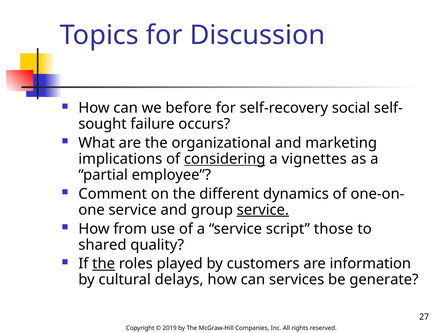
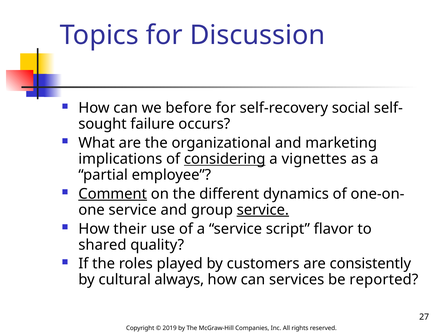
Comment underline: none -> present
from: from -> their
those: those -> flavor
the at (104, 263) underline: present -> none
information: information -> consistently
delays: delays -> always
generate: generate -> reported
